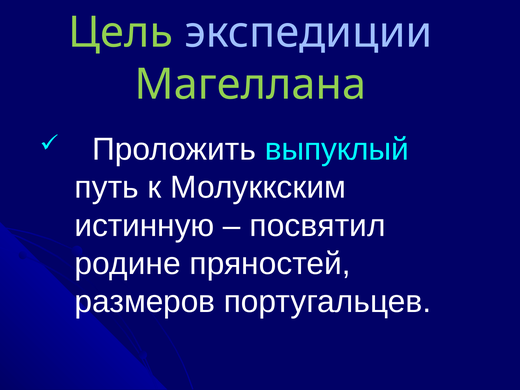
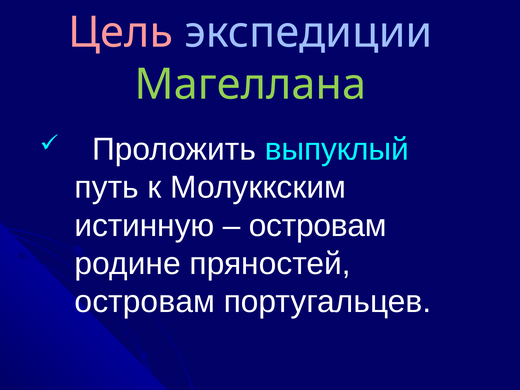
Цель colour: light green -> pink
посвятил at (318, 226): посвятил -> островам
размеров at (145, 302): размеров -> островам
